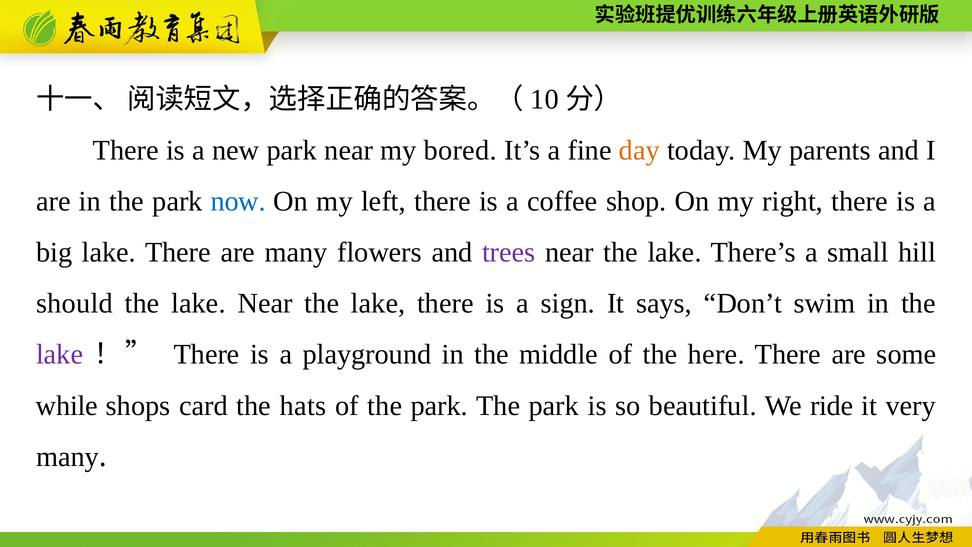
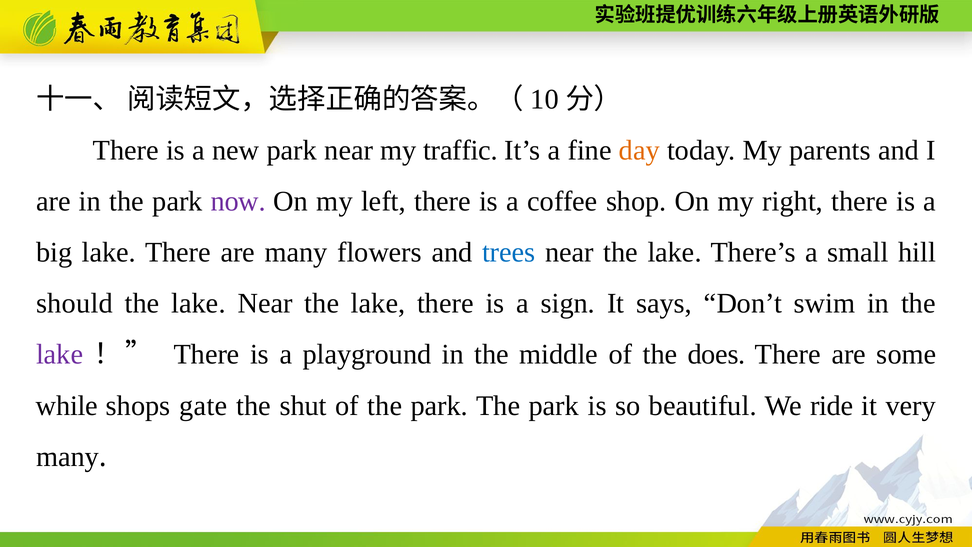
bored: bored -> traffic
now colour: blue -> purple
trees colour: purple -> blue
here: here -> does
card: card -> gate
hats: hats -> shut
